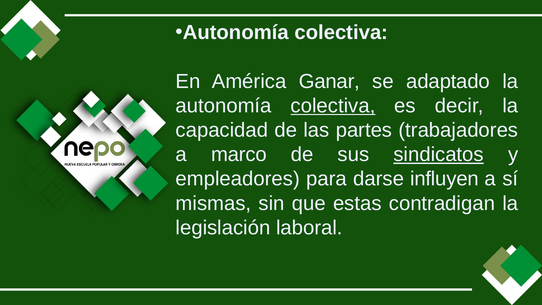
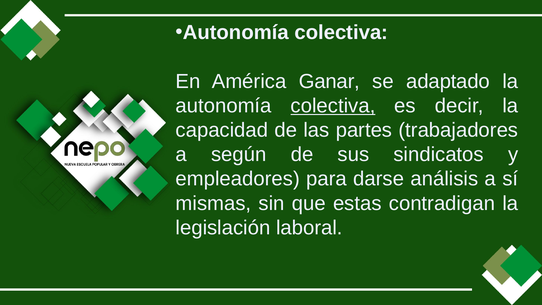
marco: marco -> según
sindicatos underline: present -> none
influyen: influyen -> análisis
